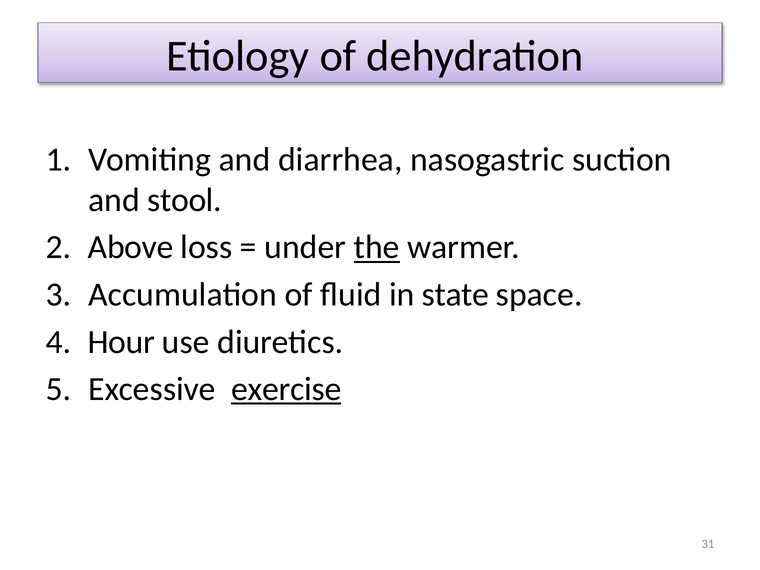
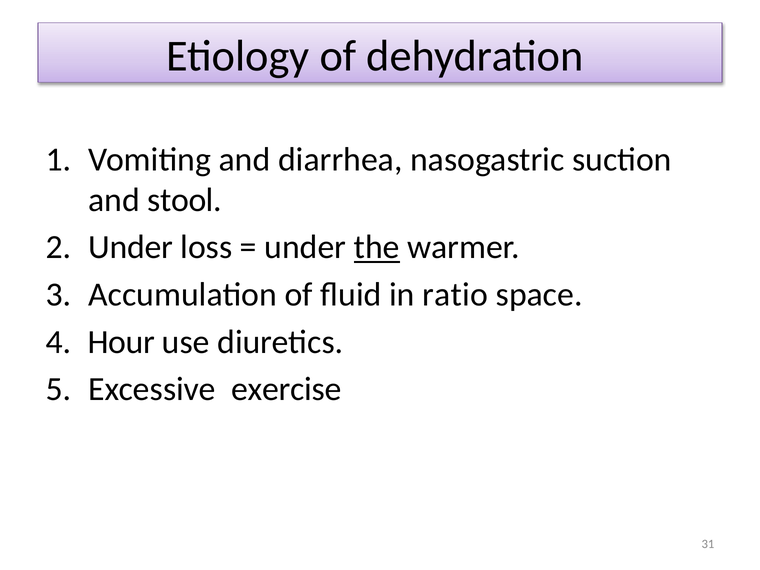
Above at (131, 247): Above -> Under
state: state -> ratio
exercise underline: present -> none
